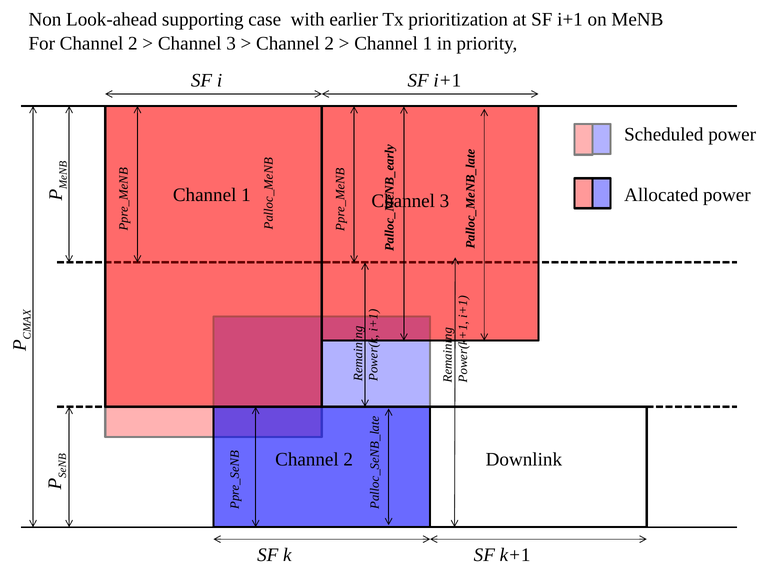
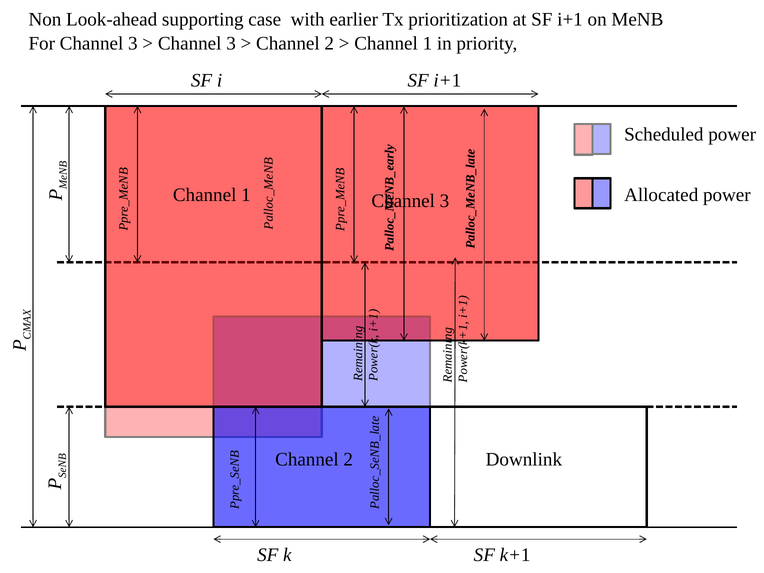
For Channel 2: 2 -> 3
